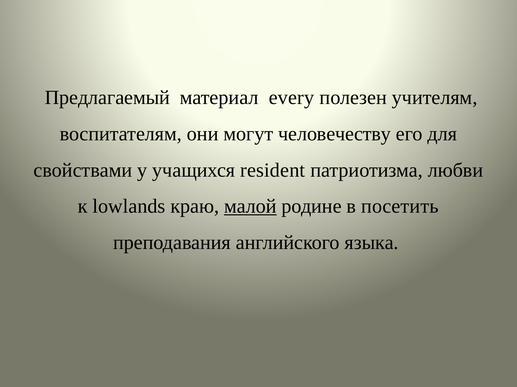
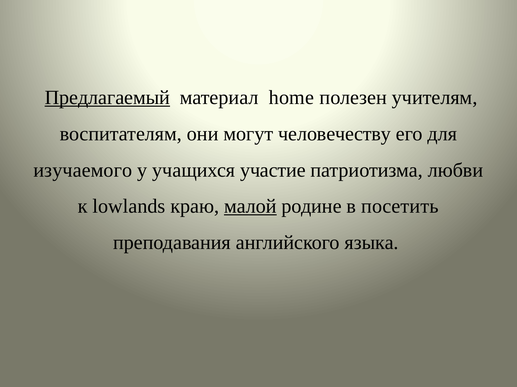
Предлагаемый underline: none -> present
every: every -> home
свойствами: свойствами -> изучаемого
resident: resident -> участие
